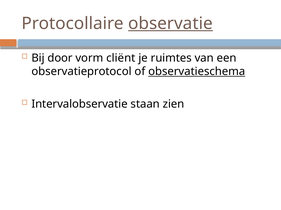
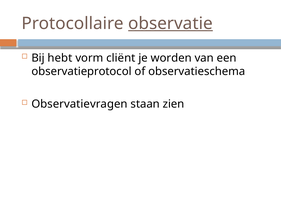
door: door -> hebt
ruimtes: ruimtes -> worden
observatieschema underline: present -> none
Intervalobservatie: Intervalobservatie -> Observatievragen
